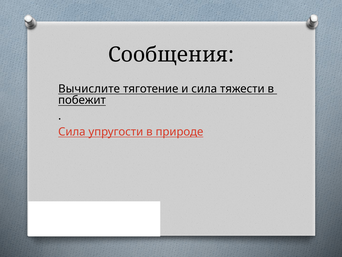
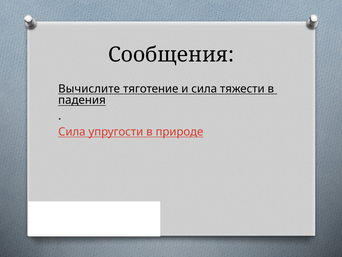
побежит: побежит -> падения
